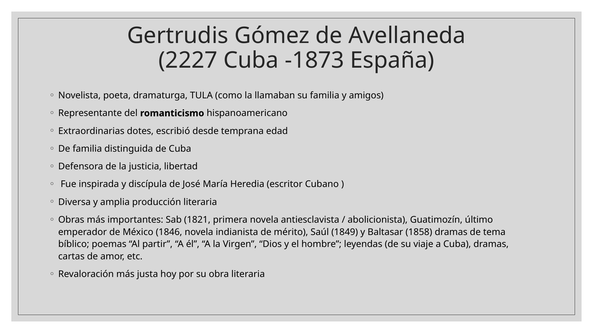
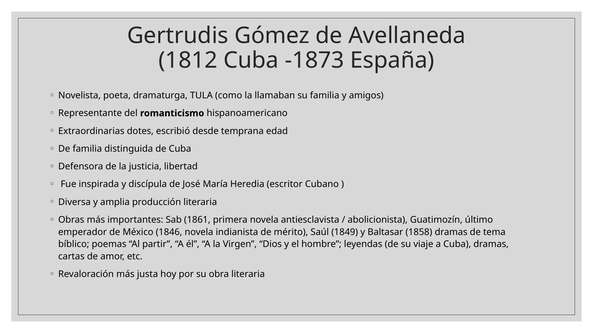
2227: 2227 -> 1812
1821: 1821 -> 1861
